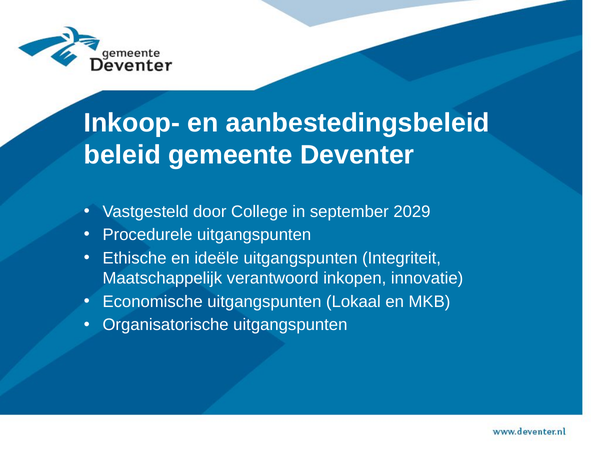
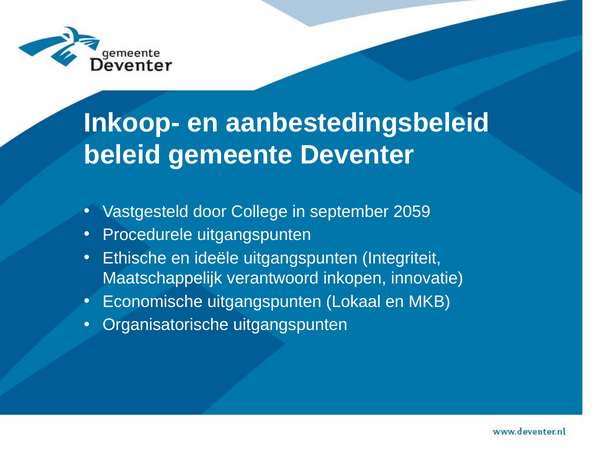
2029: 2029 -> 2059
